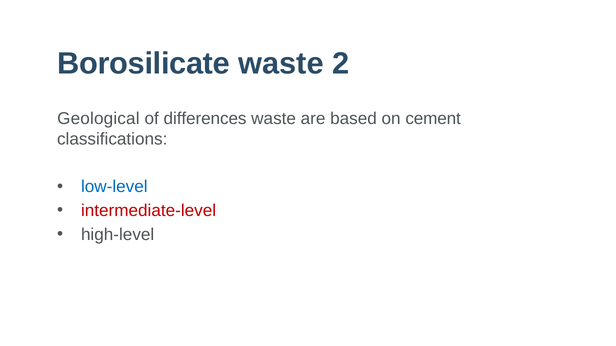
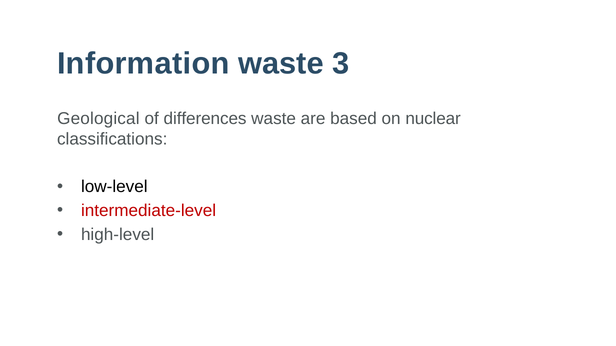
Borosilicate: Borosilicate -> Information
2: 2 -> 3
cement: cement -> nuclear
low-level colour: blue -> black
